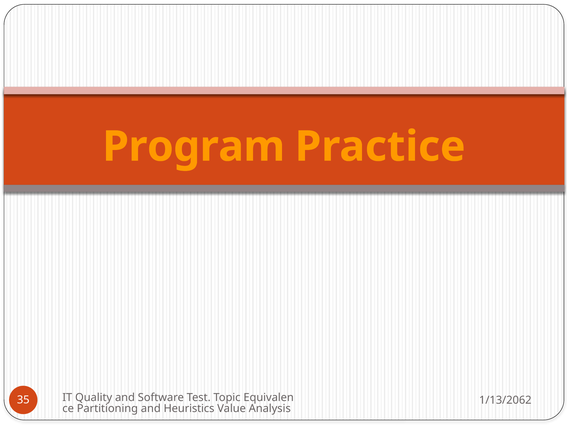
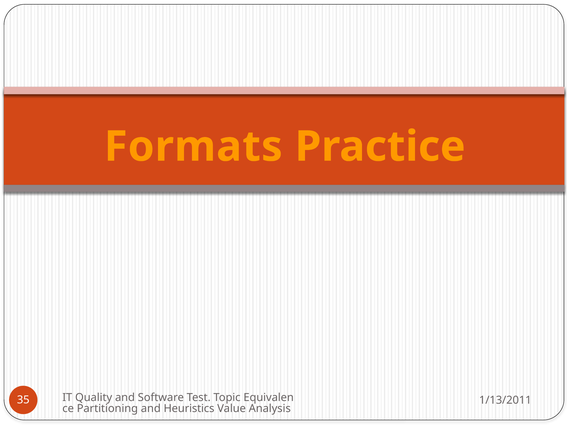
Program: Program -> Formats
1/13/2062: 1/13/2062 -> 1/13/2011
